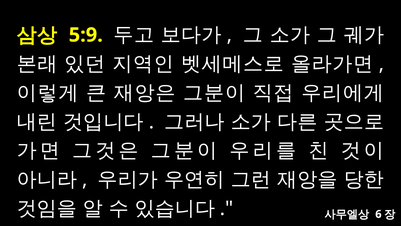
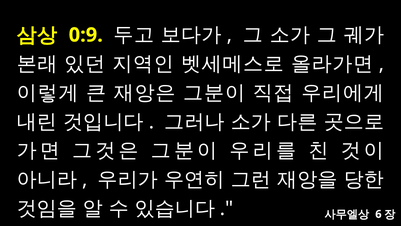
5:9: 5:9 -> 0:9
